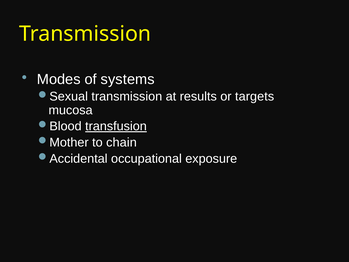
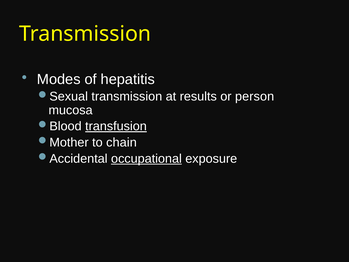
systems: systems -> hepatitis
targets: targets -> person
occupational underline: none -> present
